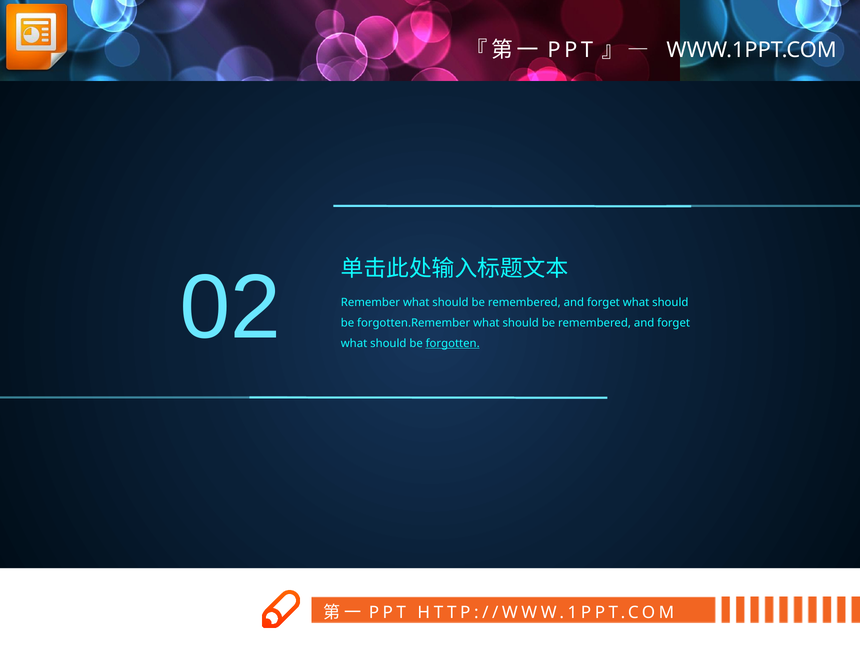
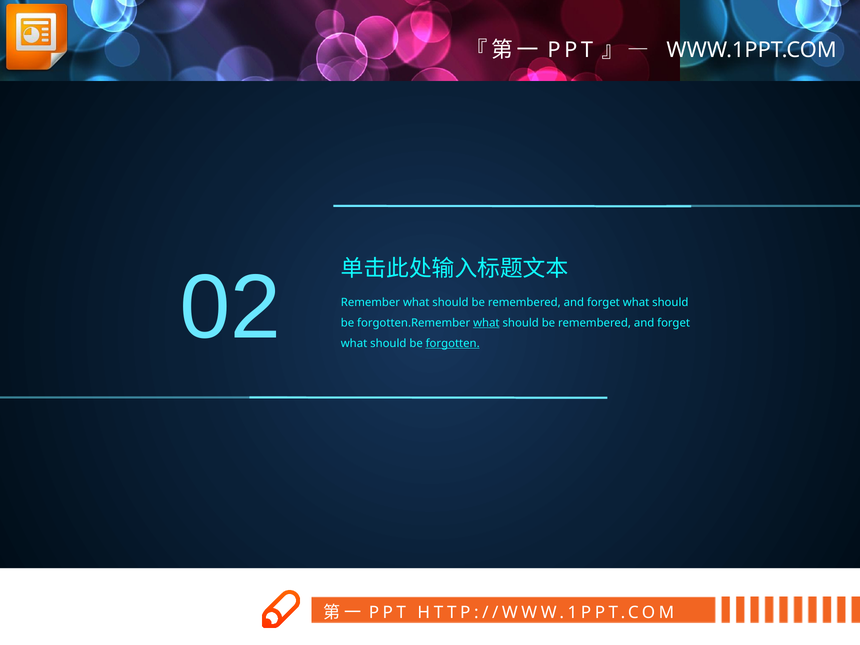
what at (486, 323) underline: none -> present
